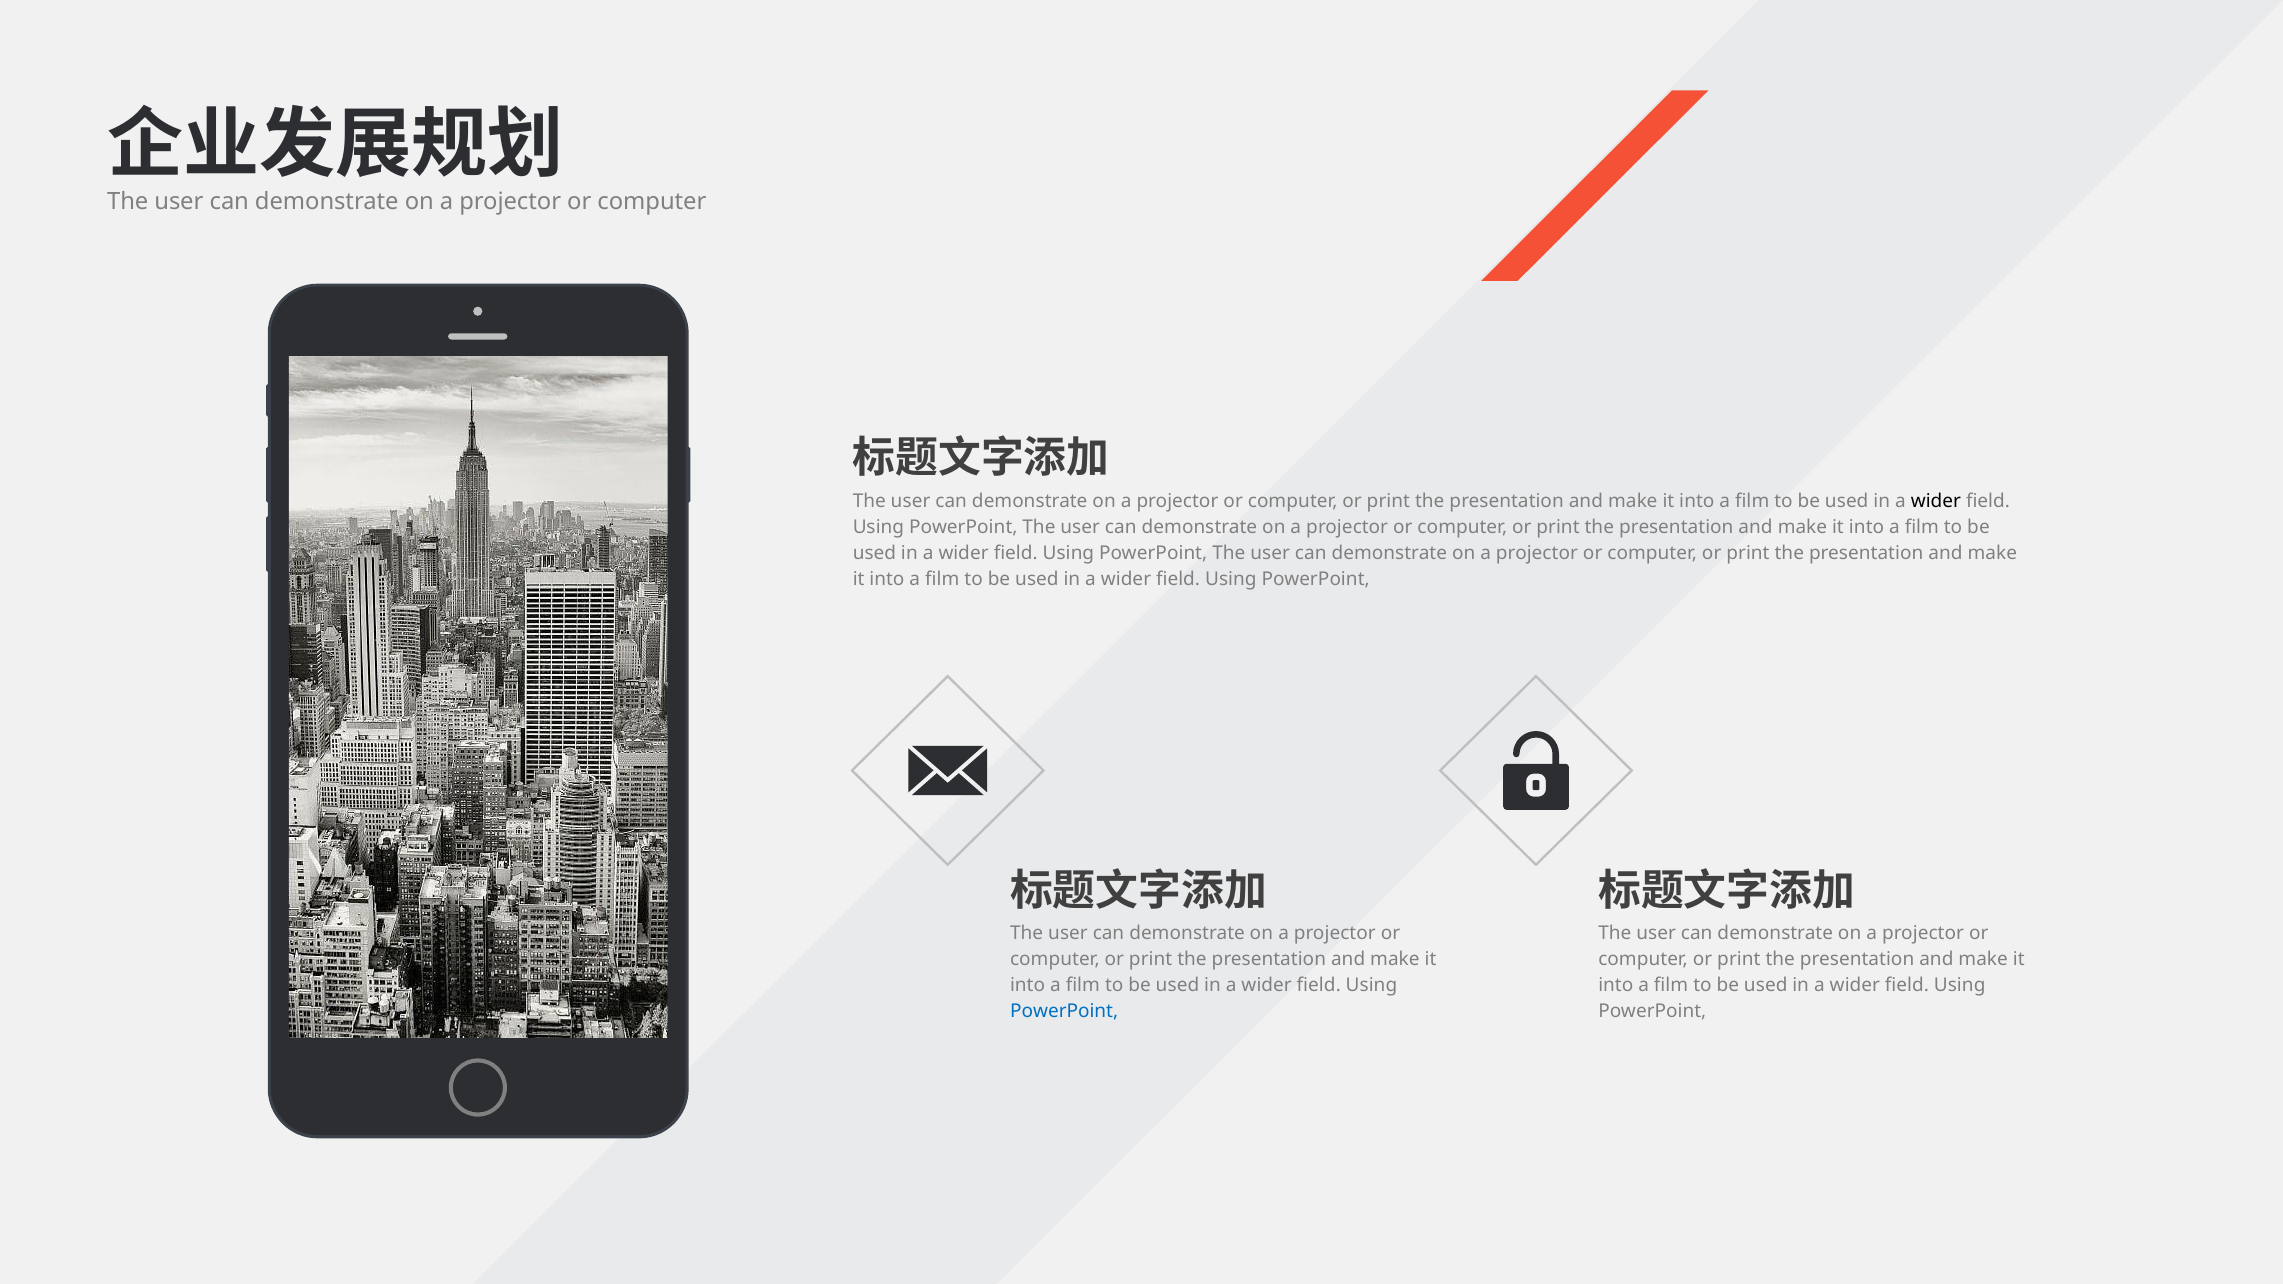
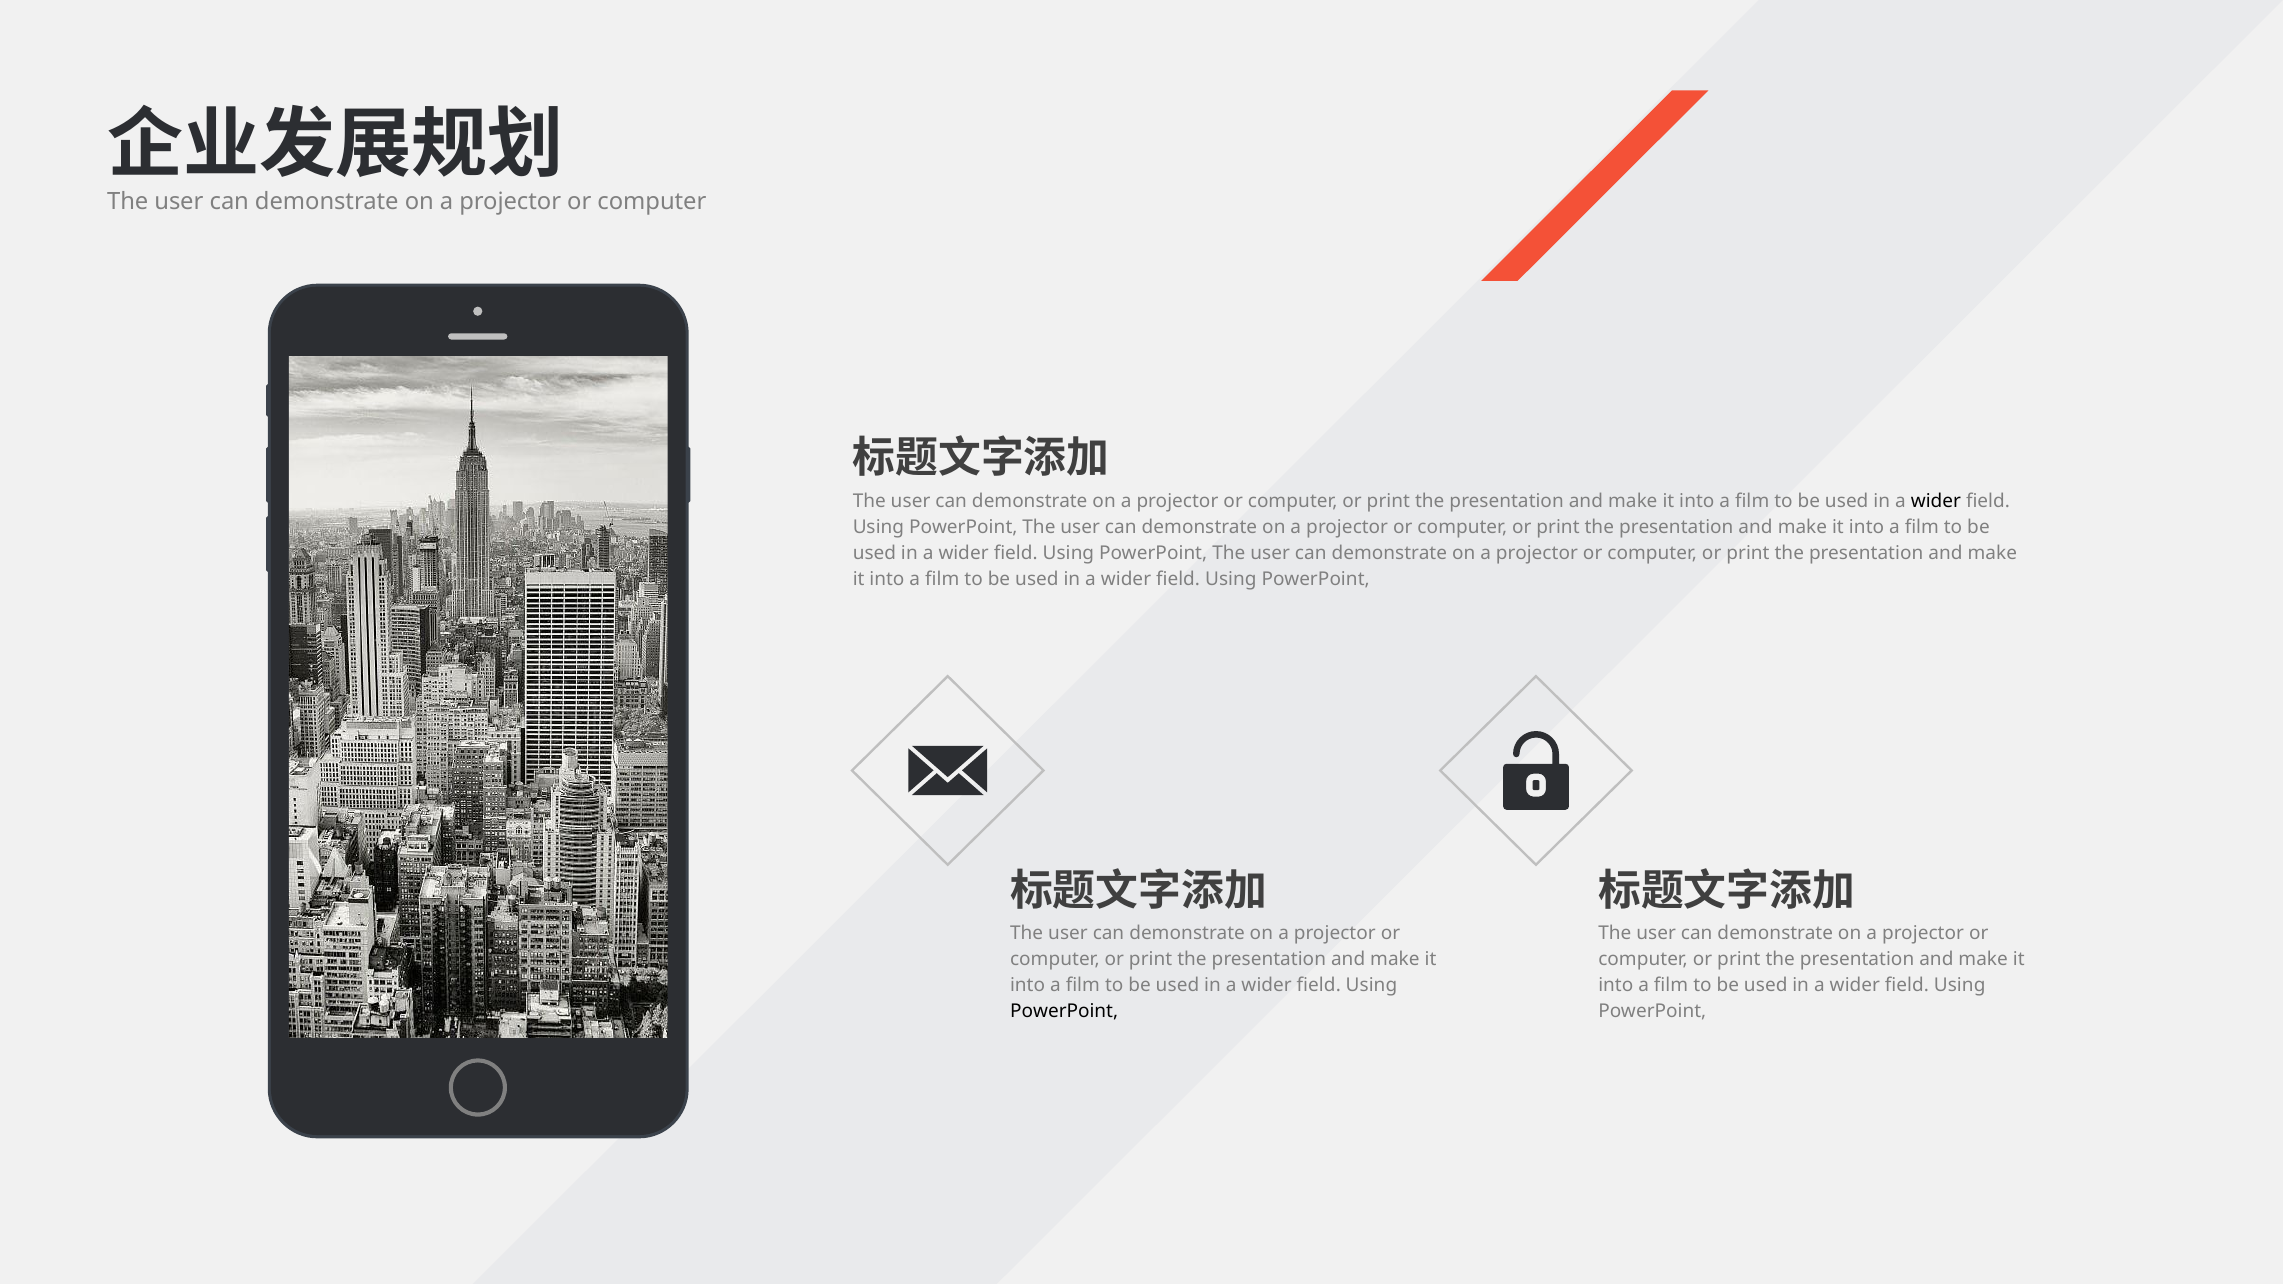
PowerPoint at (1064, 1011) colour: blue -> black
